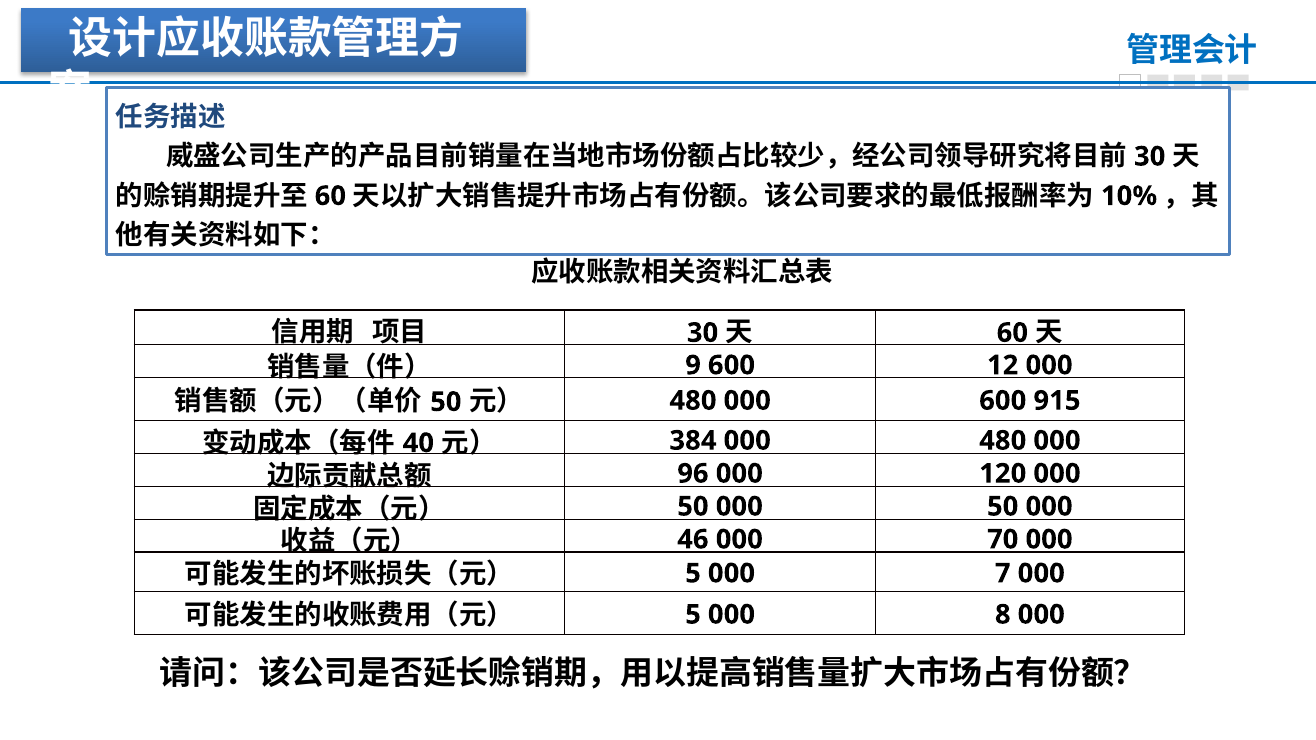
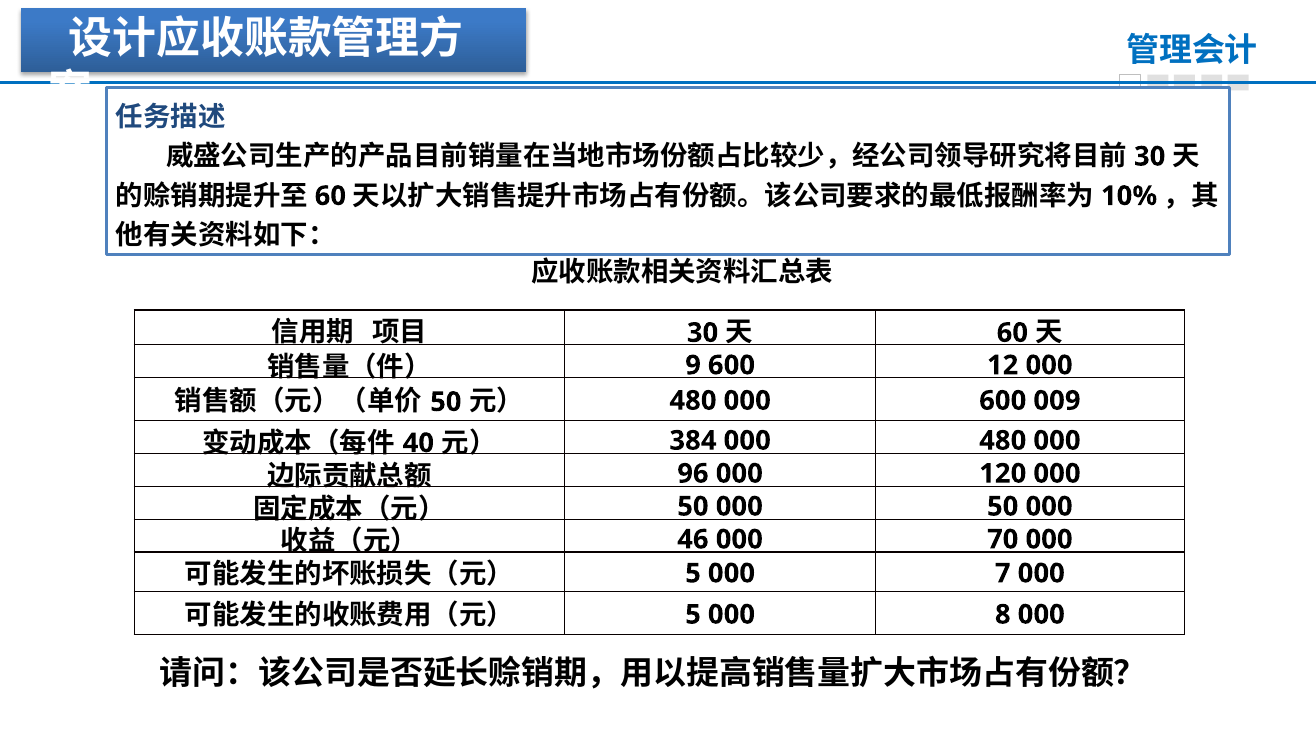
915: 915 -> 009
